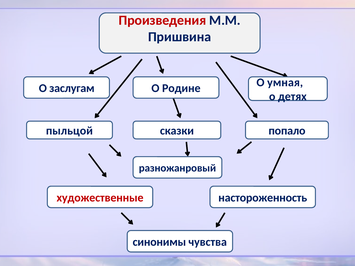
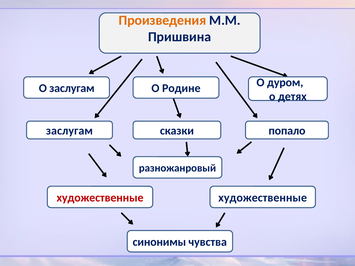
Произведения colour: red -> orange
умная: умная -> дуром
пыльцой at (69, 131): пыльцой -> заслугам
настороженность at (263, 198): настороженность -> художественные
